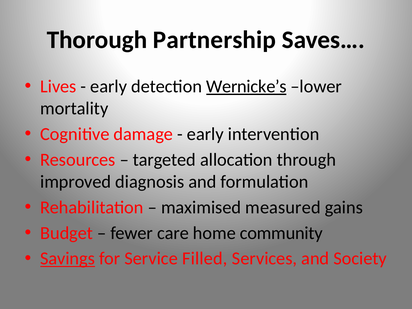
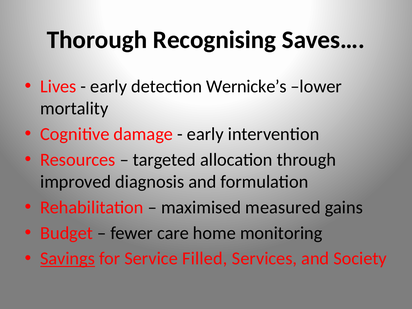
Partnership: Partnership -> Recognising
Wernicke’s underline: present -> none
community: community -> monitoring
